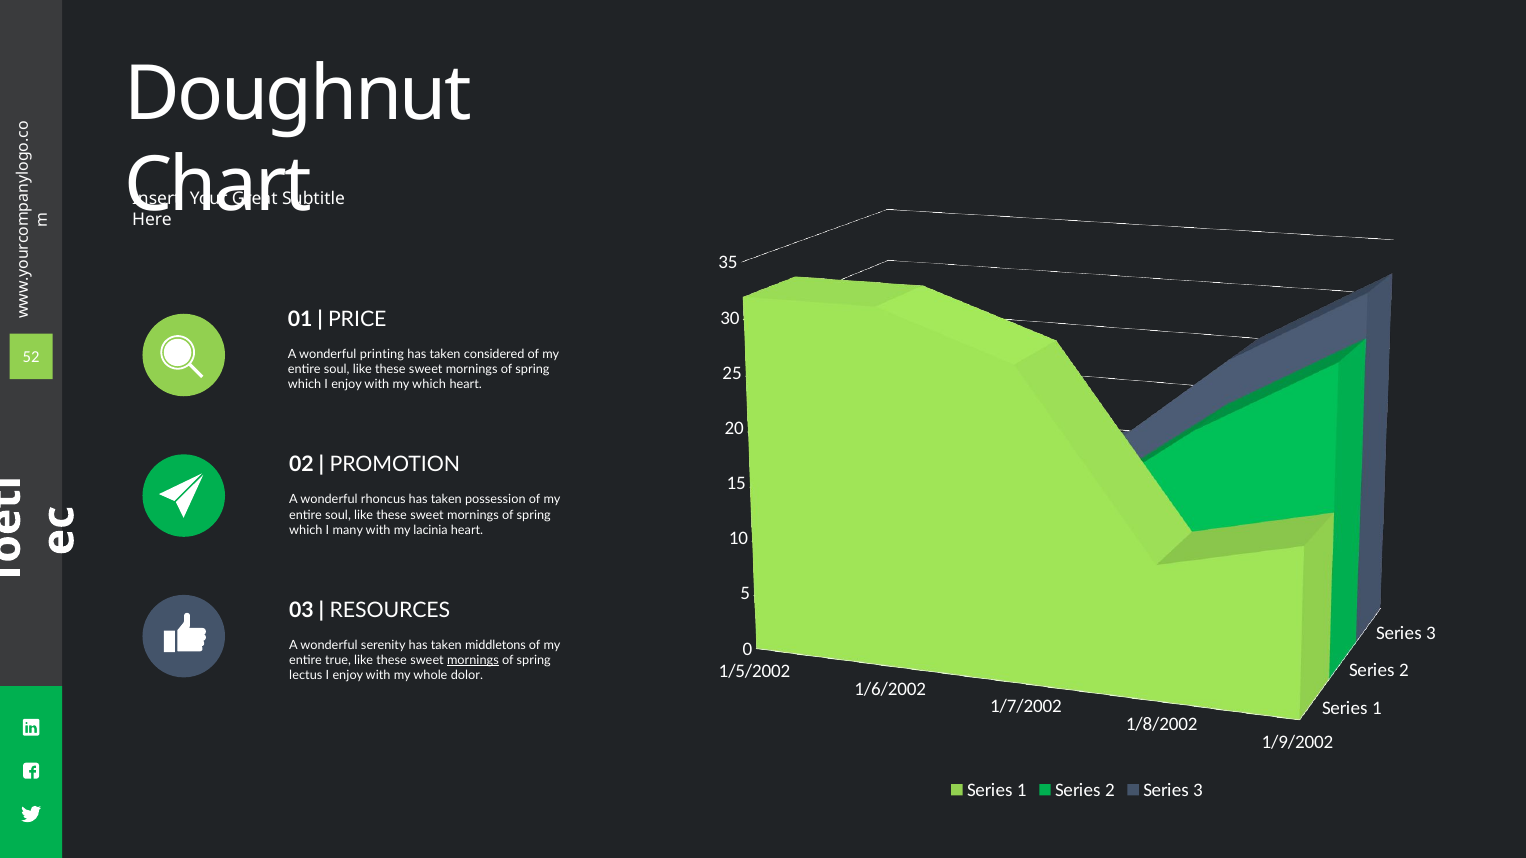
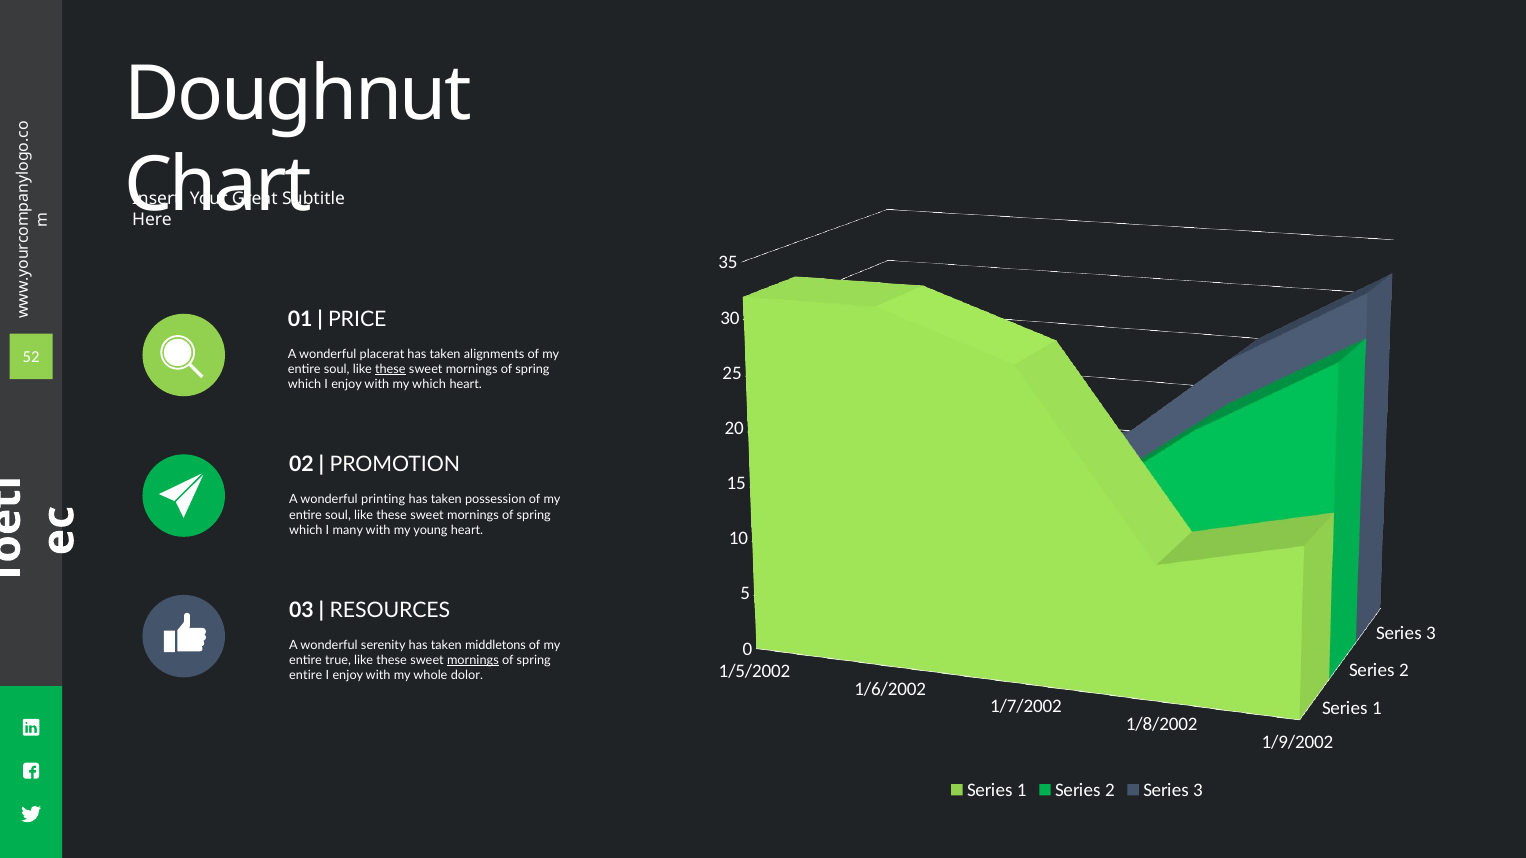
printing: printing -> placerat
considered: considered -> alignments
these at (390, 369) underline: none -> present
rhoncus: rhoncus -> printing
lacinia: lacinia -> young
lectus at (306, 676): lectus -> entire
